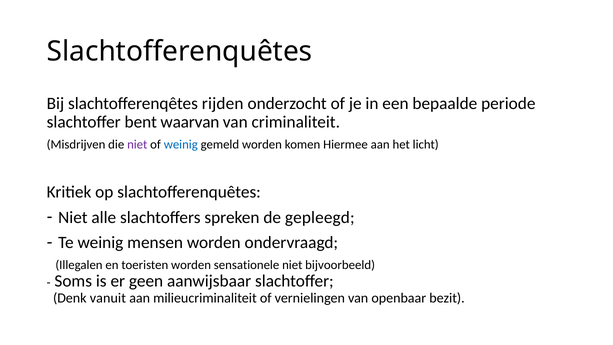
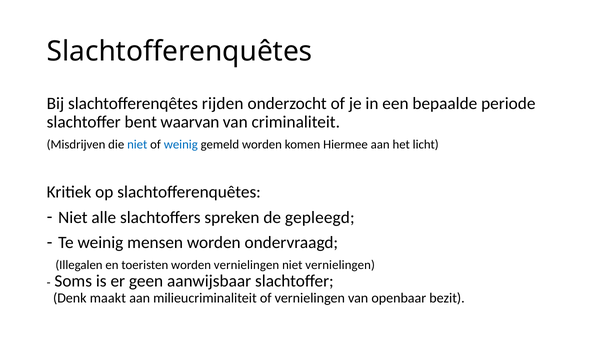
niet at (137, 145) colour: purple -> blue
worden sensationele: sensationele -> vernielingen
niet bijvoorbeeld: bijvoorbeeld -> vernielingen
vanuit: vanuit -> maakt
